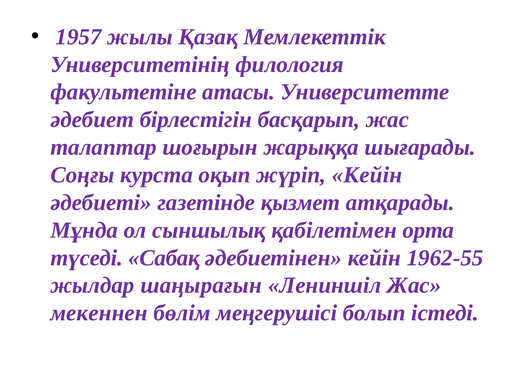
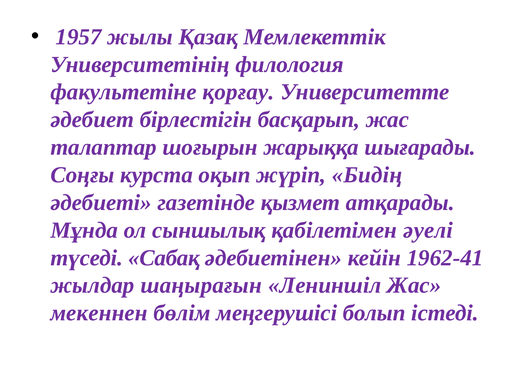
атасы: атасы -> қорғау
жүріп Кейін: Кейін -> Бидің
орта: орта -> әуелі
1962-55: 1962-55 -> 1962-41
